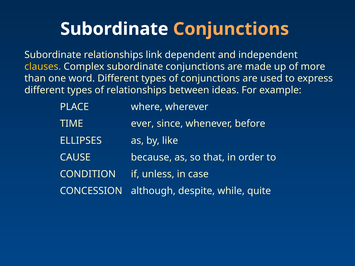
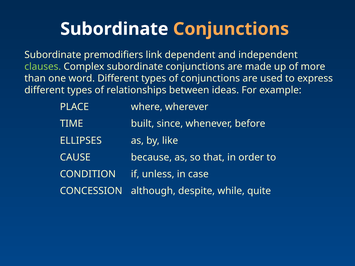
Subordinate relationships: relationships -> premodifiers
clauses colour: yellow -> light green
ever: ever -> built
